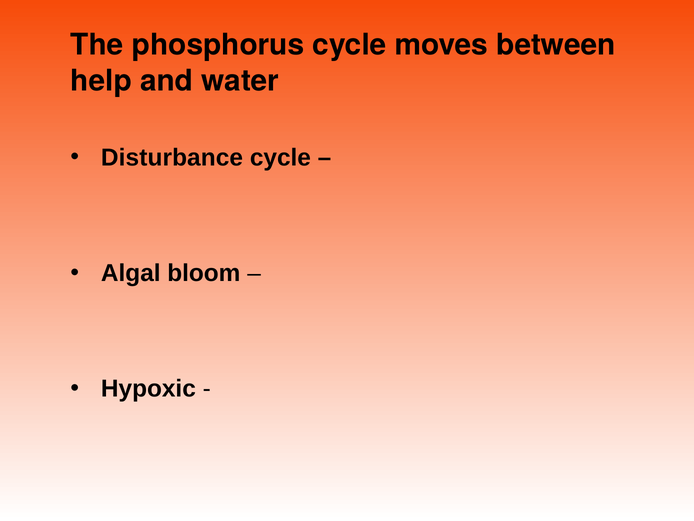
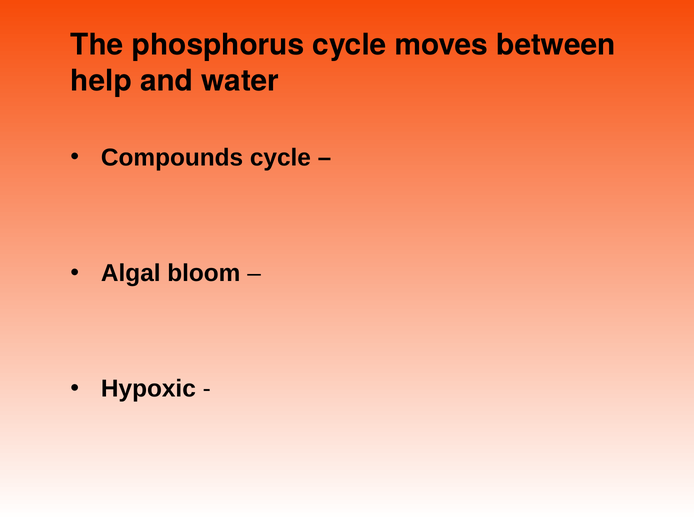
Disturbance: Disturbance -> Compounds
